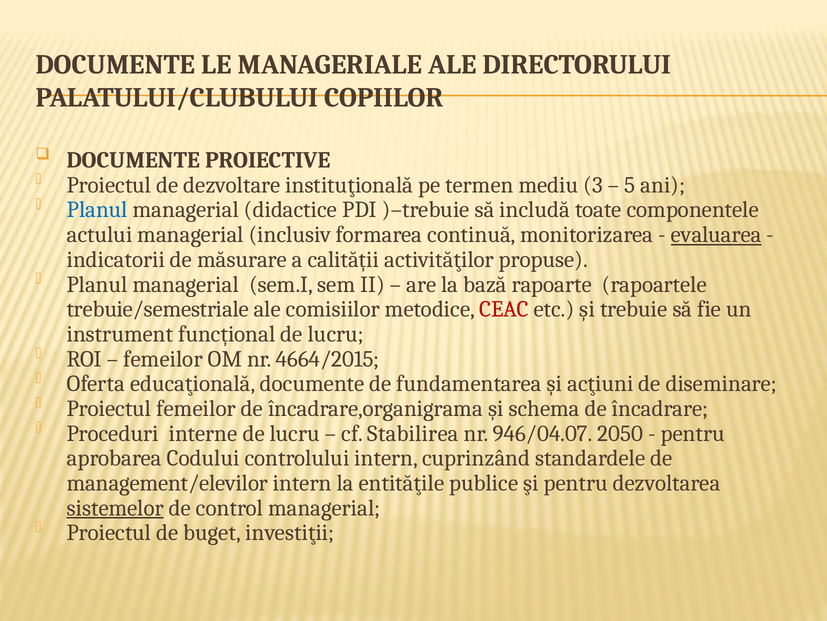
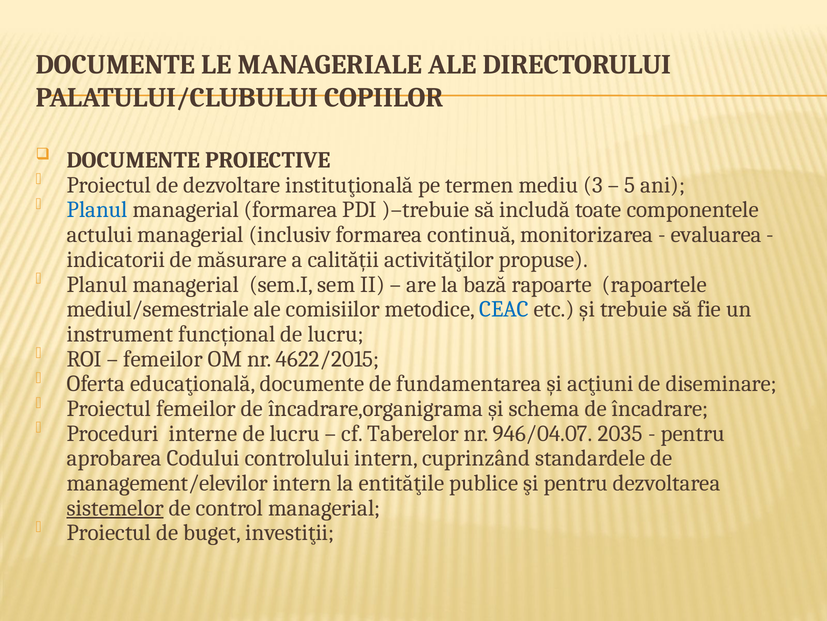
managerial didactice: didactice -> formarea
evaluarea underline: present -> none
trebuie/semestriale: trebuie/semestriale -> mediul/semestriale
CEAC colour: red -> blue
4664/2015: 4664/2015 -> 4622/2015
Stabilirea: Stabilirea -> Taberelor
2050: 2050 -> 2035
